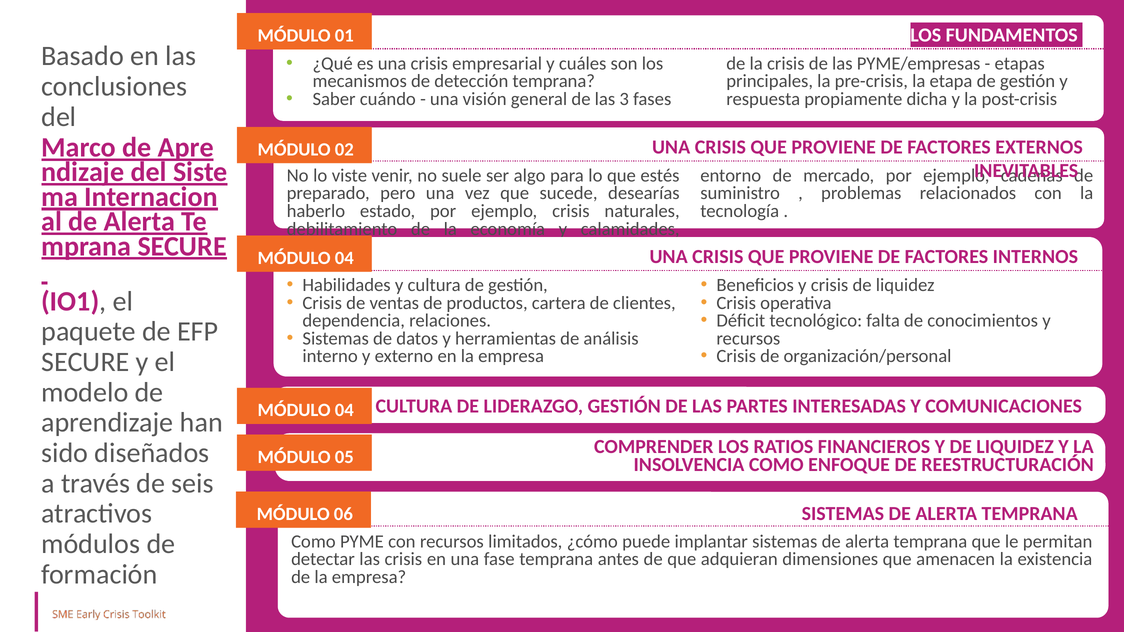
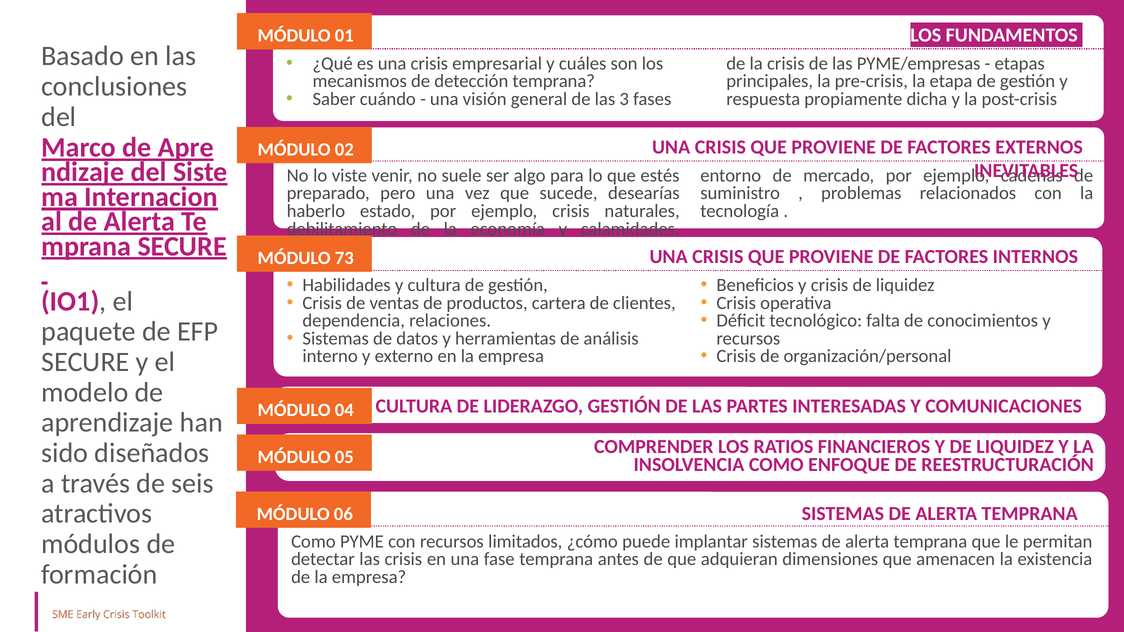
04 at (344, 258): 04 -> 73
